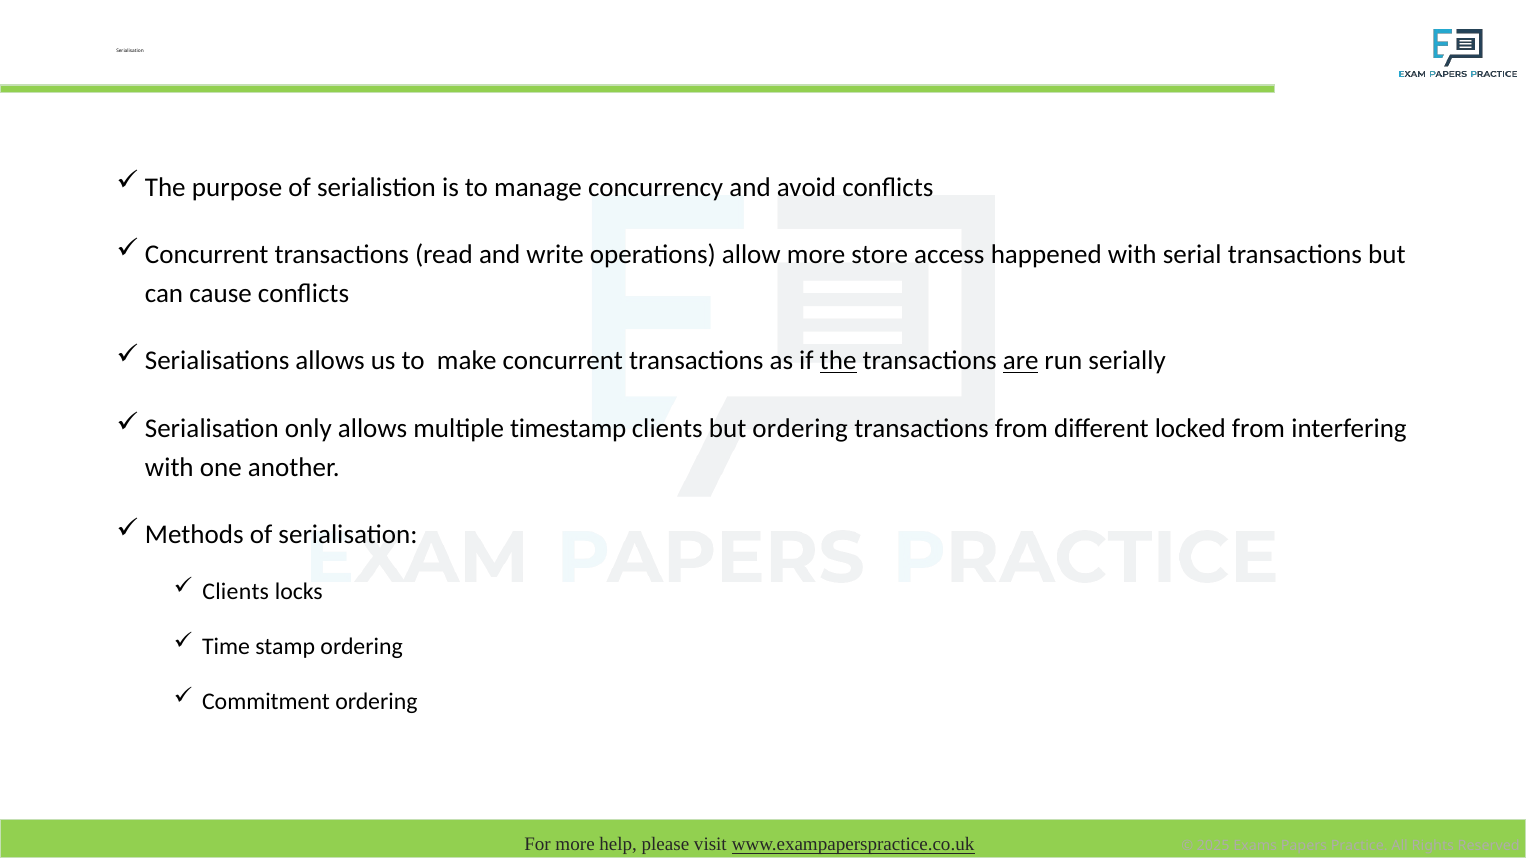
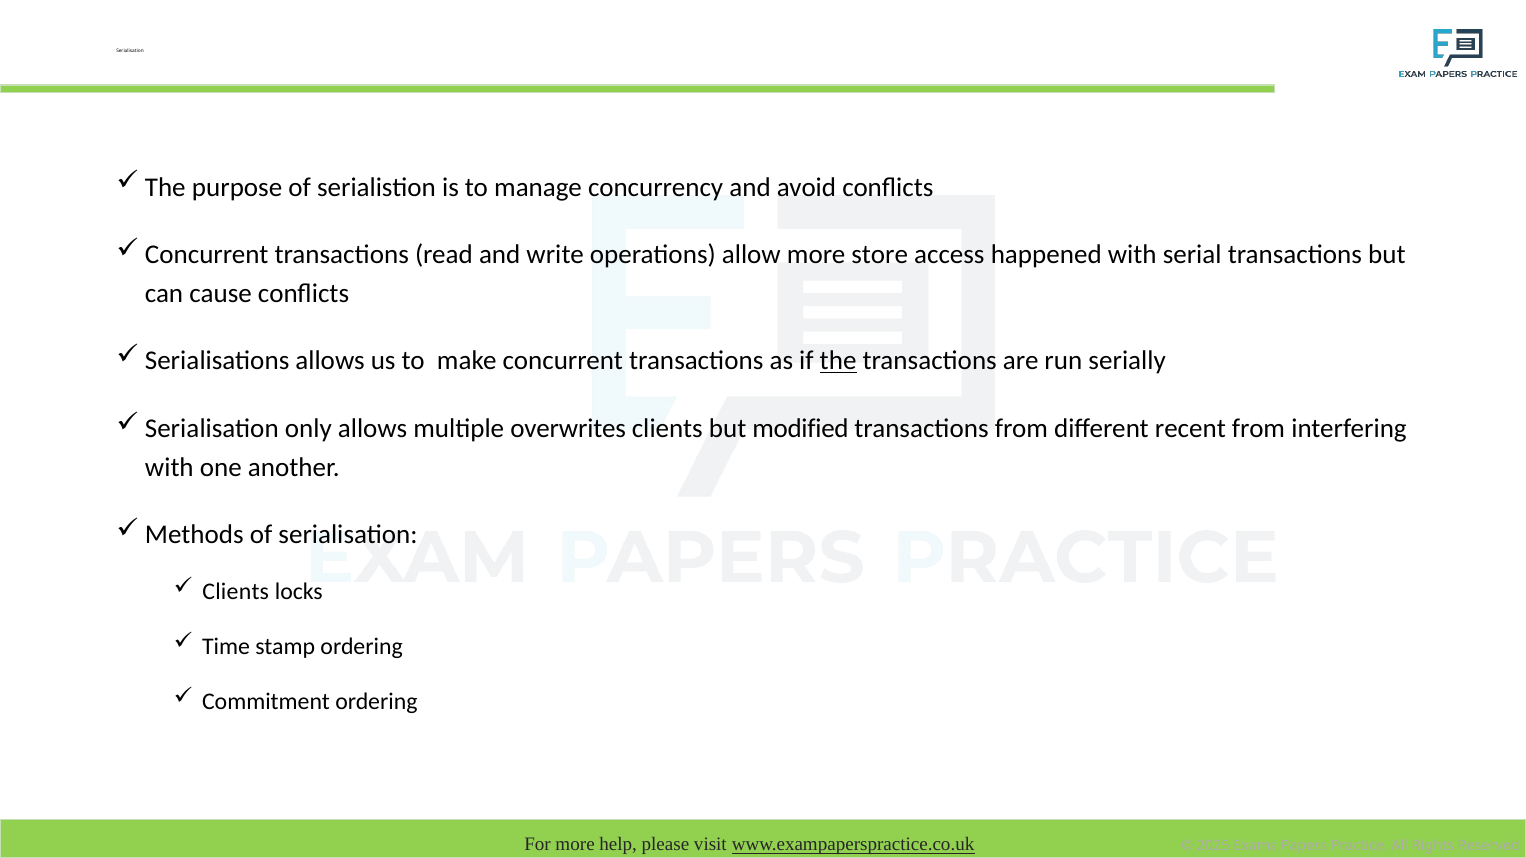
are underline: present -> none
timestamp: timestamp -> overwrites
but ordering: ordering -> modified
locked: locked -> recent
